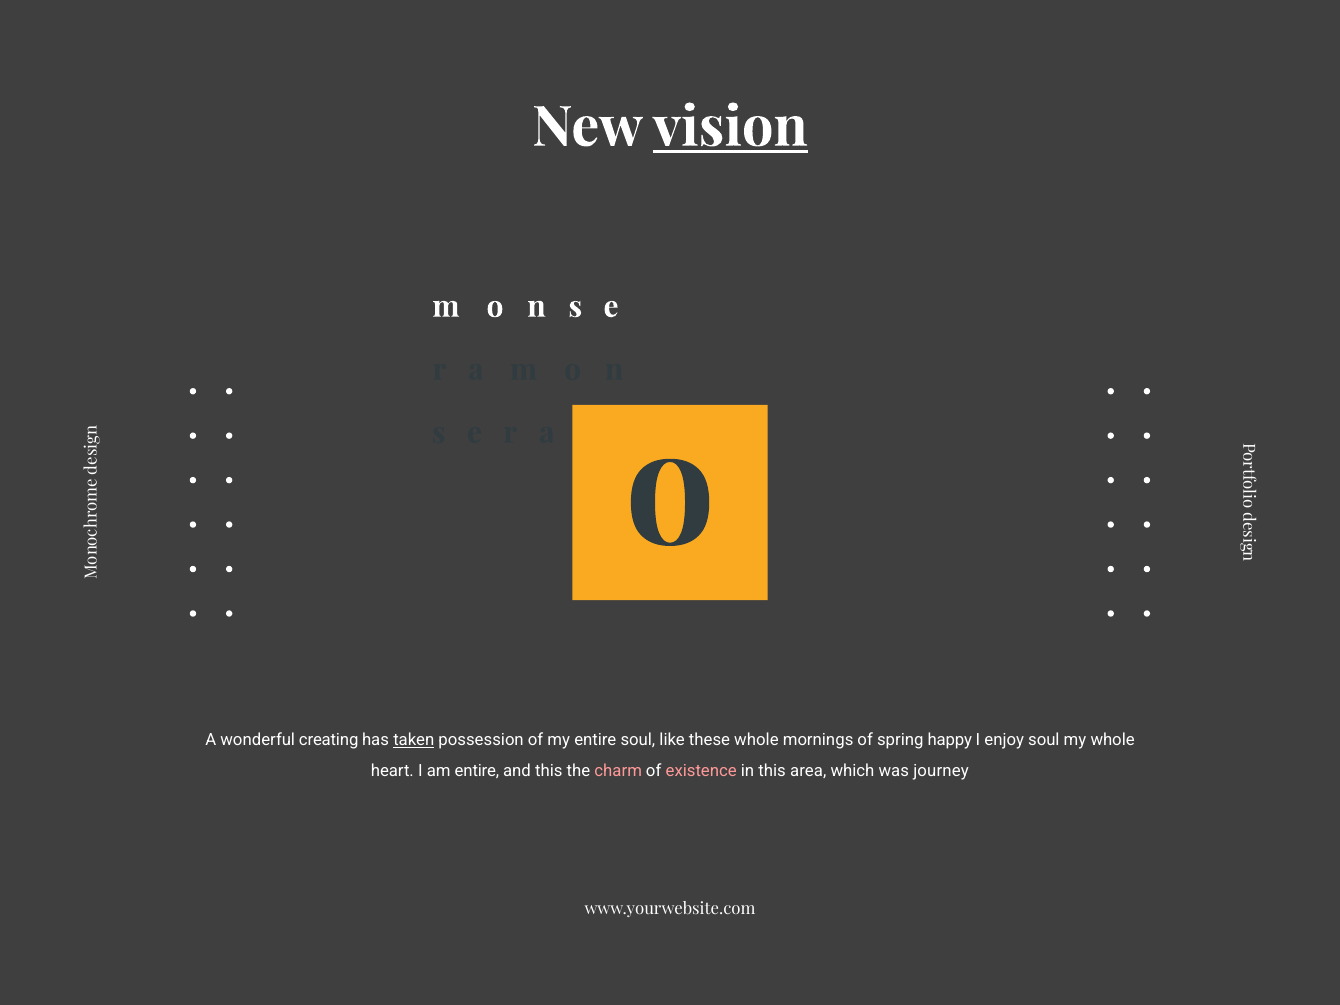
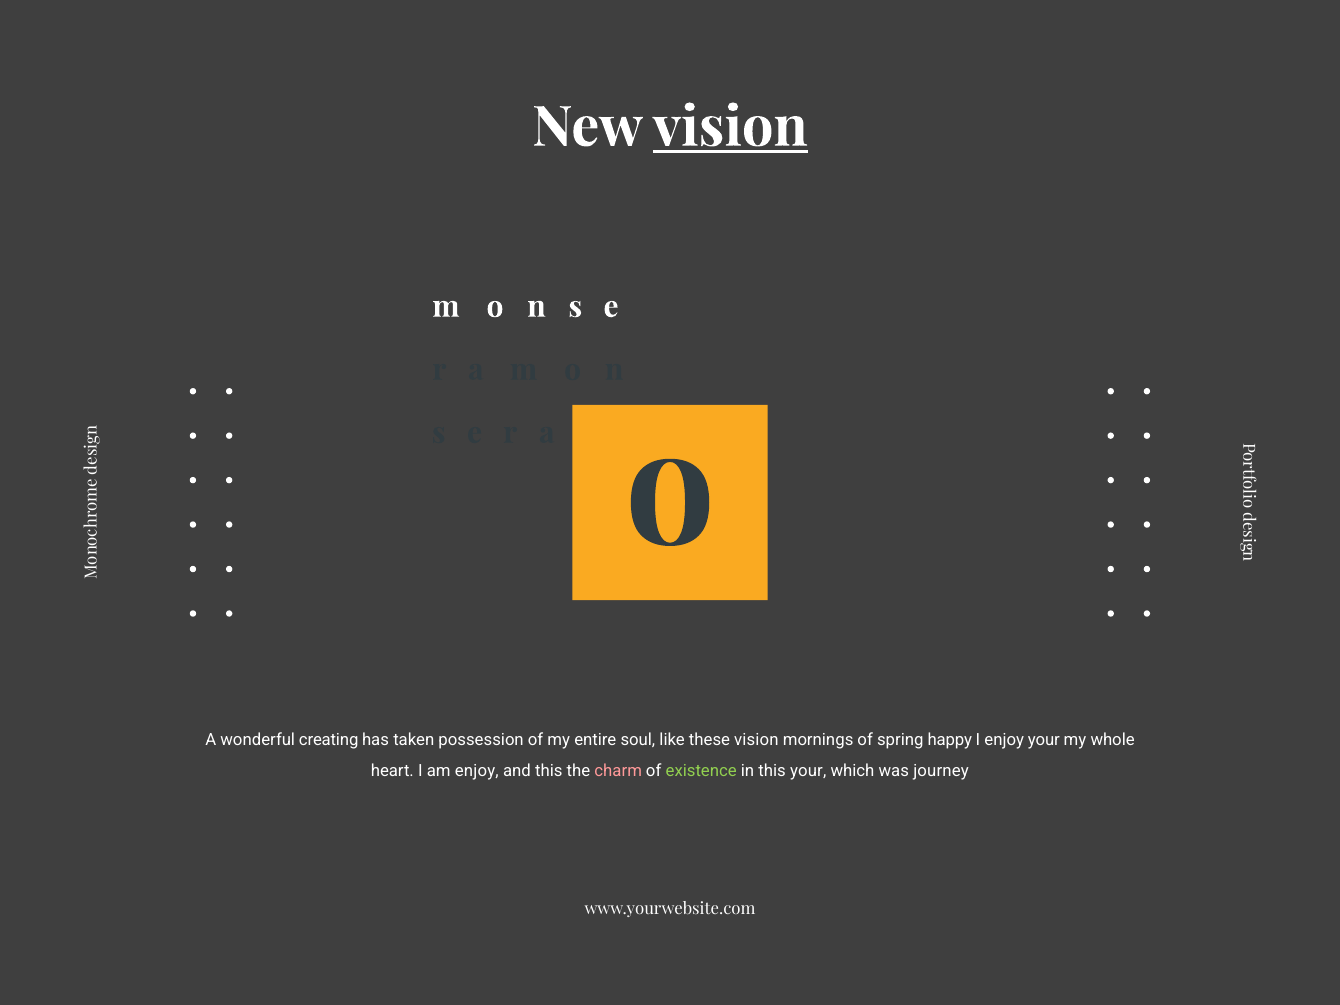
taken underline: present -> none
these whole: whole -> vision
enjoy soul: soul -> your
am entire: entire -> enjoy
existence colour: pink -> light green
this area: area -> your
